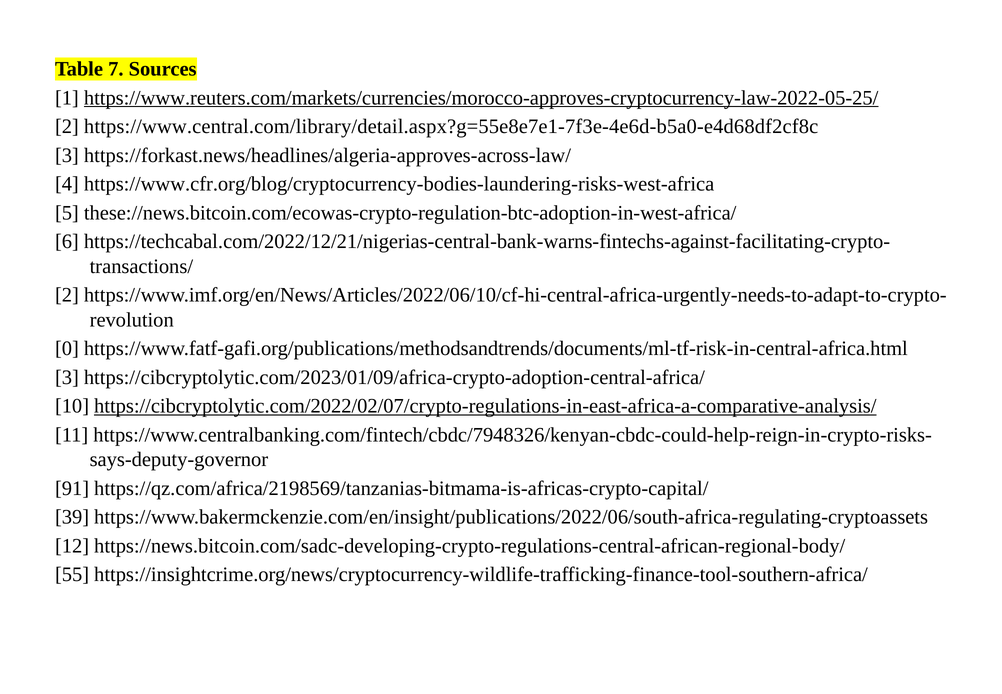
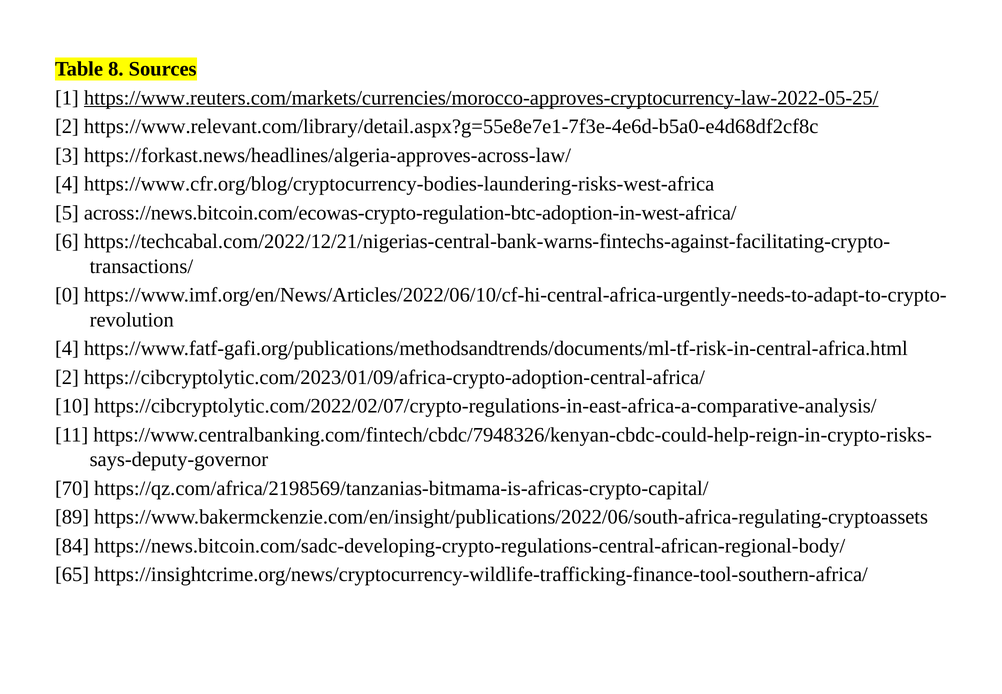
7: 7 -> 8
https://www.central.com/library/detail.aspx?g=55e8e7e1-7f3e-4e6d-b5a0-e4d68df2cf8c: https://www.central.com/library/detail.aspx?g=55e8e7e1-7f3e-4e6d-b5a0-e4d68df2cf8c -> https://www.relevant.com/library/detail.aspx?g=55e8e7e1-7f3e-4e6d-b5a0-e4d68df2cf8c
these://news.bitcoin.com/ecowas-crypto-regulation-btc-adoption-in-west-africa/: these://news.bitcoin.com/ecowas-crypto-regulation-btc-adoption-in-west-africa/ -> across://news.bitcoin.com/ecowas-crypto-regulation-btc-adoption-in-west-africa/
2 at (67, 295): 2 -> 0
0 at (67, 348): 0 -> 4
3 at (67, 377): 3 -> 2
https://cibcryptolytic.com/2022/02/07/crypto-regulations-in-east-africa-a-comparative-analysis/ underline: present -> none
91: 91 -> 70
39: 39 -> 89
12: 12 -> 84
55: 55 -> 65
